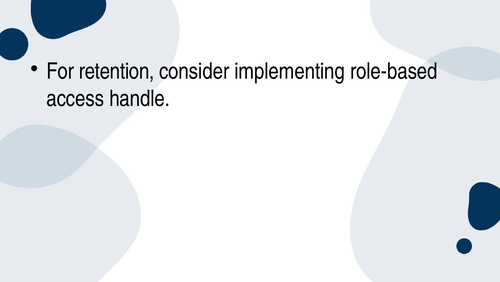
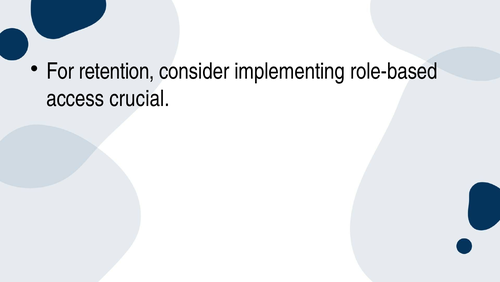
handle: handle -> crucial
